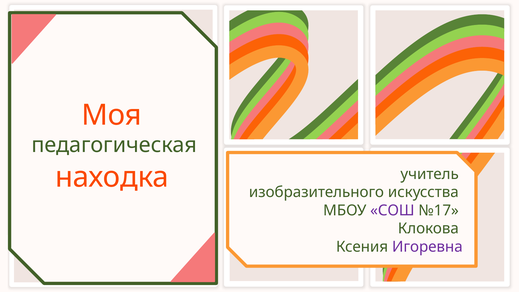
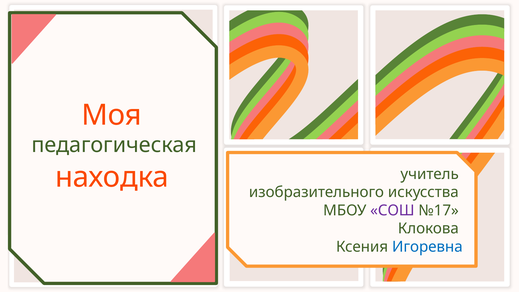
Игоревна colour: purple -> blue
